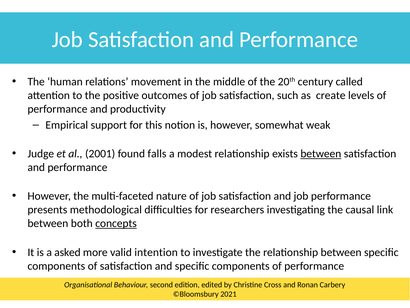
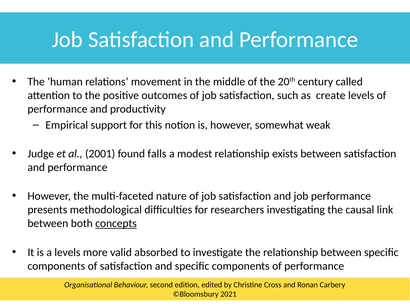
between at (321, 153) underline: present -> none
a asked: asked -> levels
intention: intention -> absorbed
